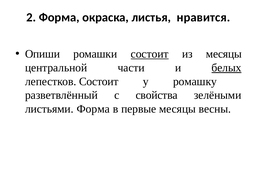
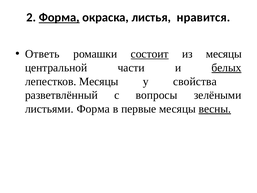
Форма at (59, 17) underline: none -> present
Опиши: Опиши -> Ответь
лепестков Состоит: Состоит -> Месяцы
ромашку: ромашку -> свойства
свойства: свойства -> вопросы
весны underline: none -> present
